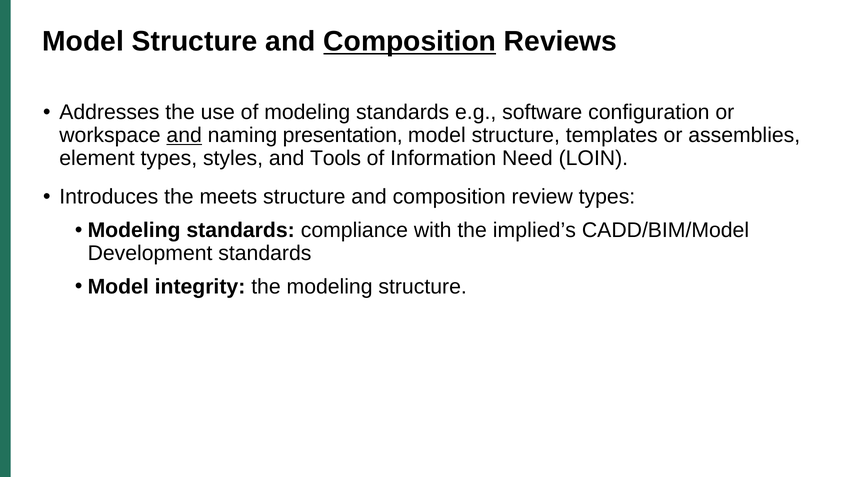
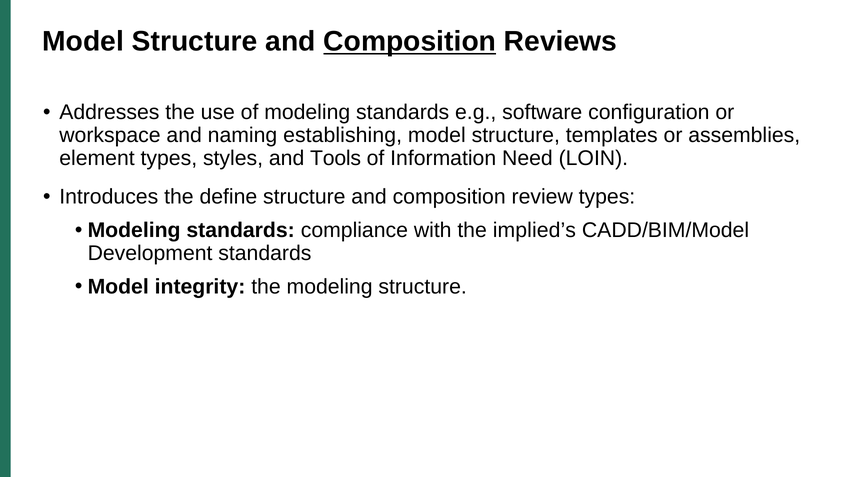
and at (184, 135) underline: present -> none
presentation: presentation -> establishing
meets: meets -> define
